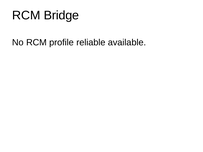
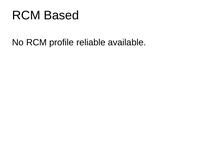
Bridge: Bridge -> Based
